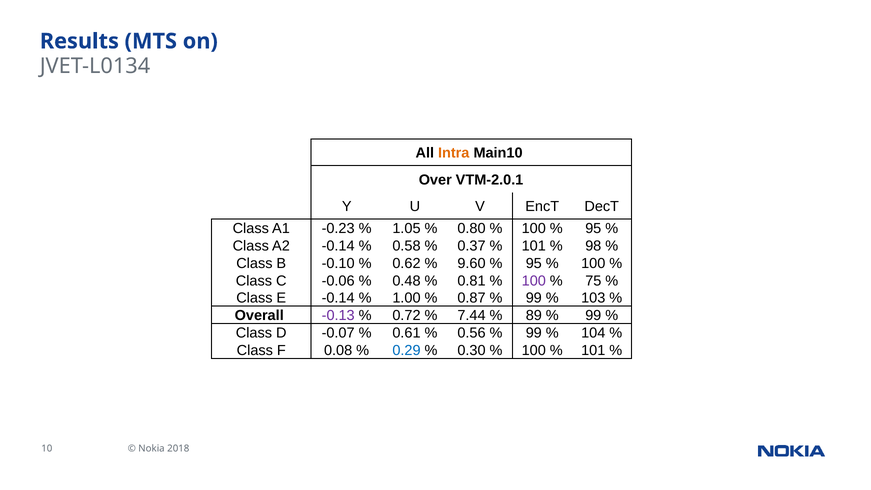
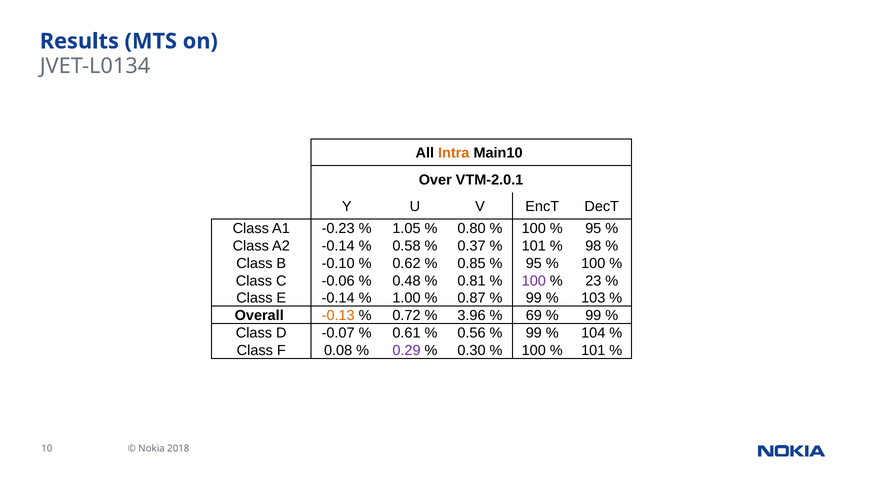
9.60: 9.60 -> 0.85
75: 75 -> 23
-0.13 colour: purple -> orange
7.44: 7.44 -> 3.96
89: 89 -> 69
0.29 colour: blue -> purple
